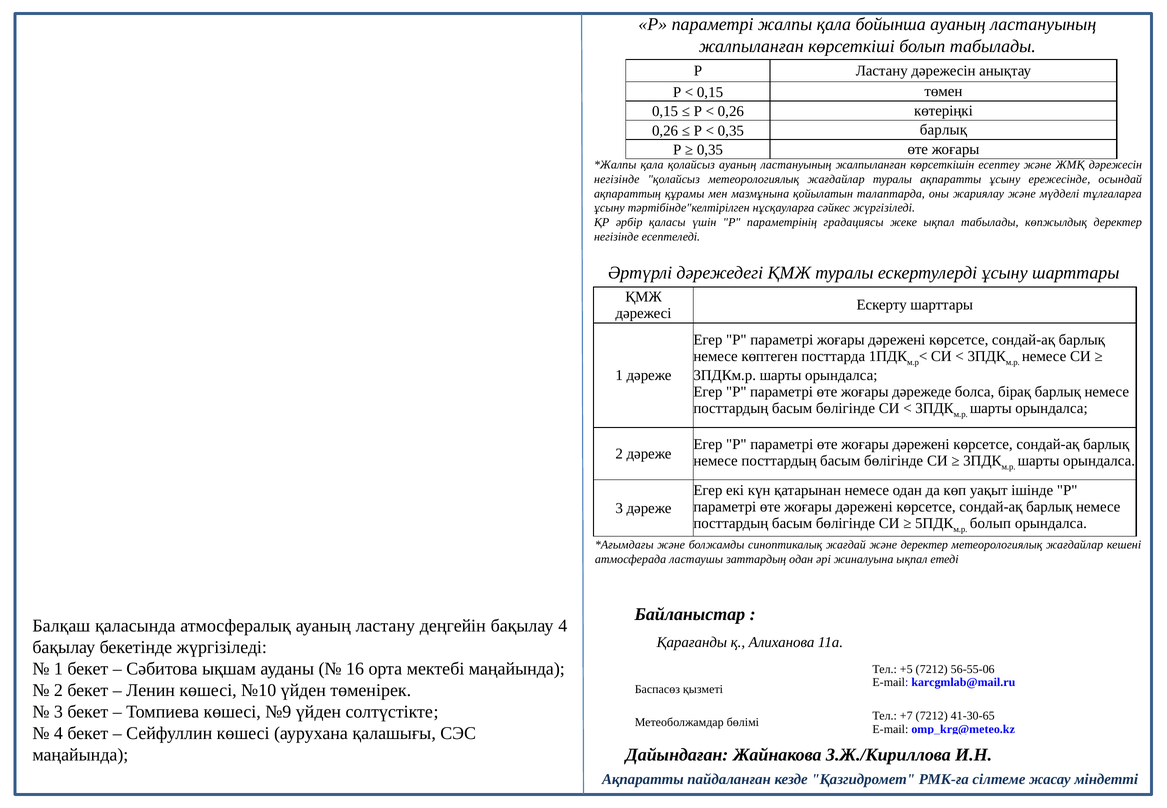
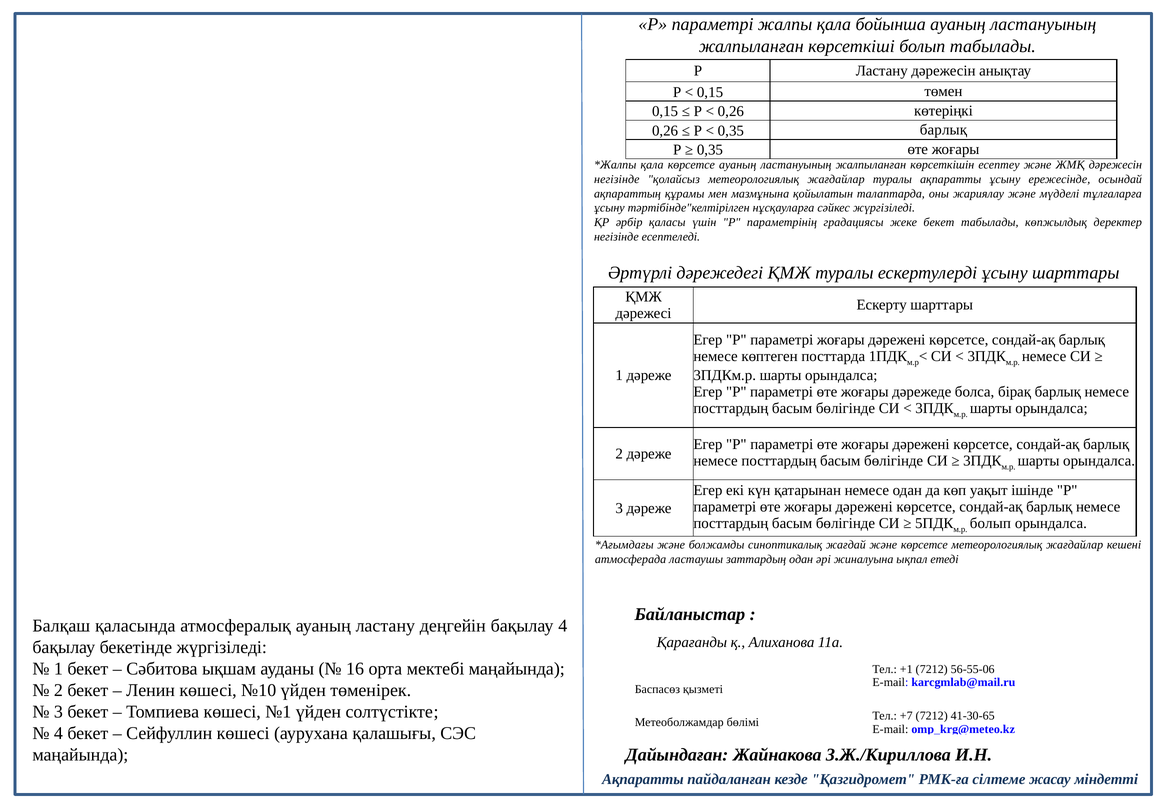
қала қолайсыз: қолайсыз -> көрсетсе
жеке ықпал: ықпал -> бекет
және деректер: деректер -> көрсетсе
+5: +5 -> +1
№9: №9 -> №1
